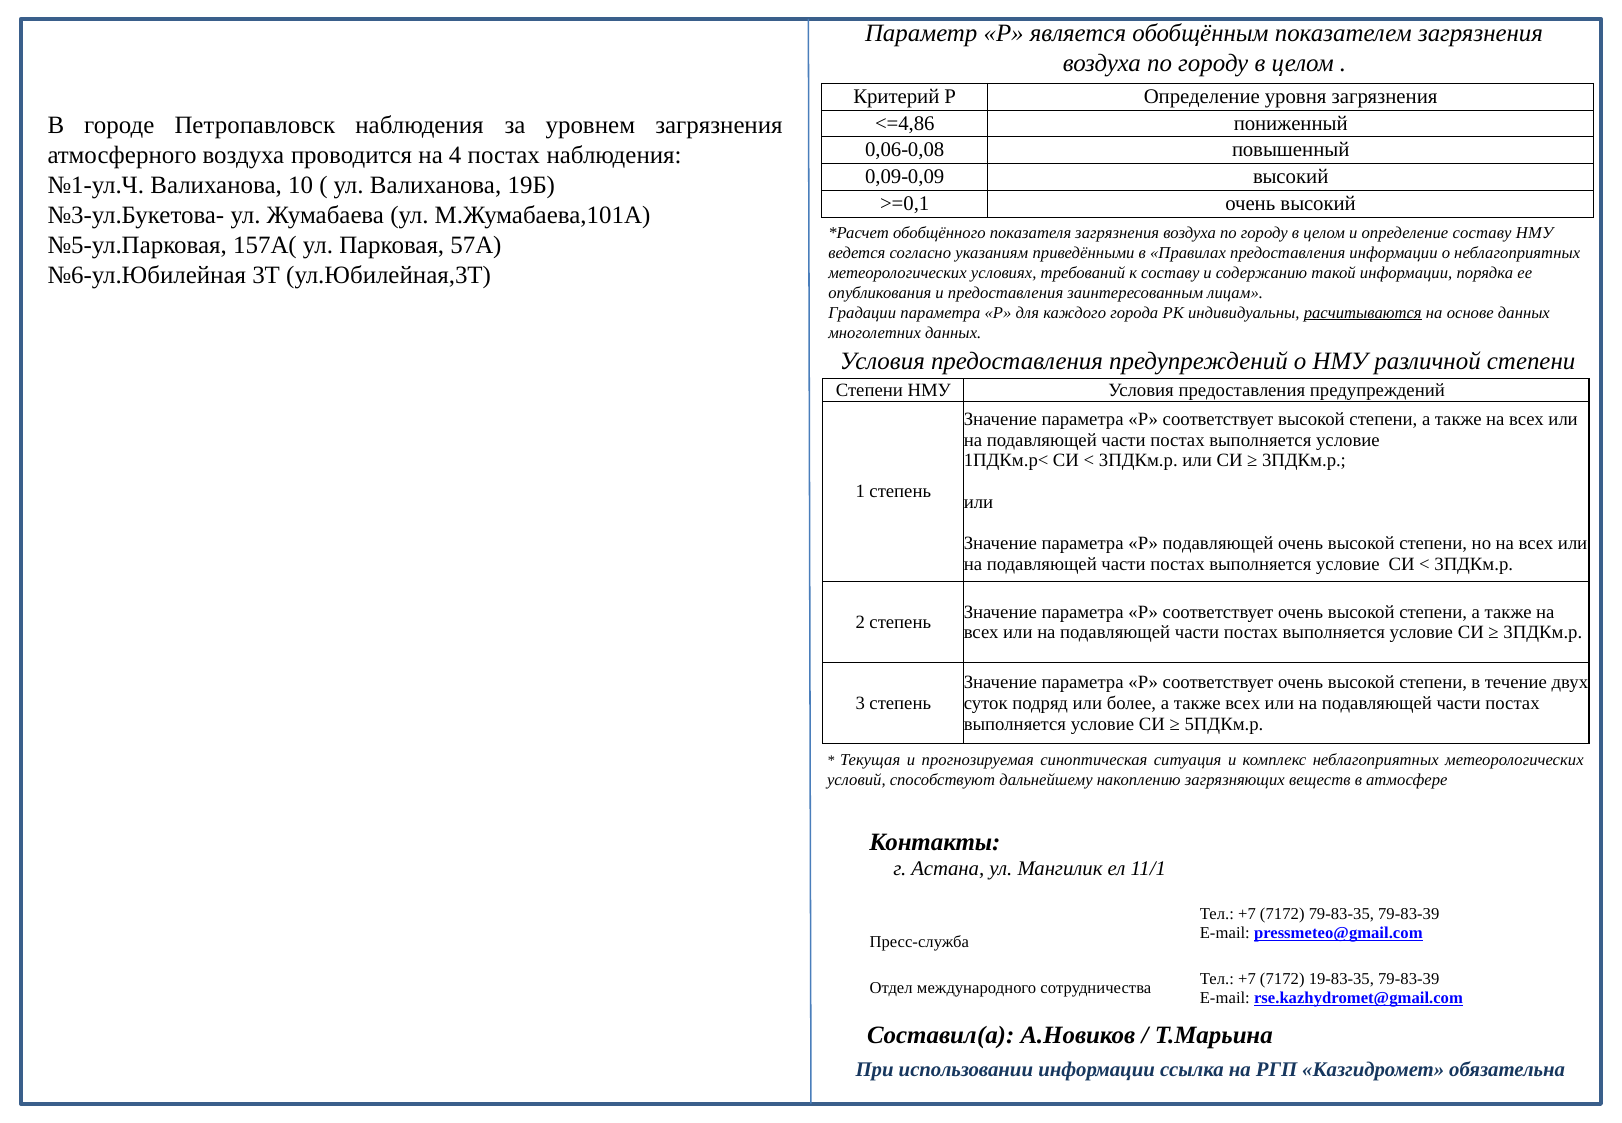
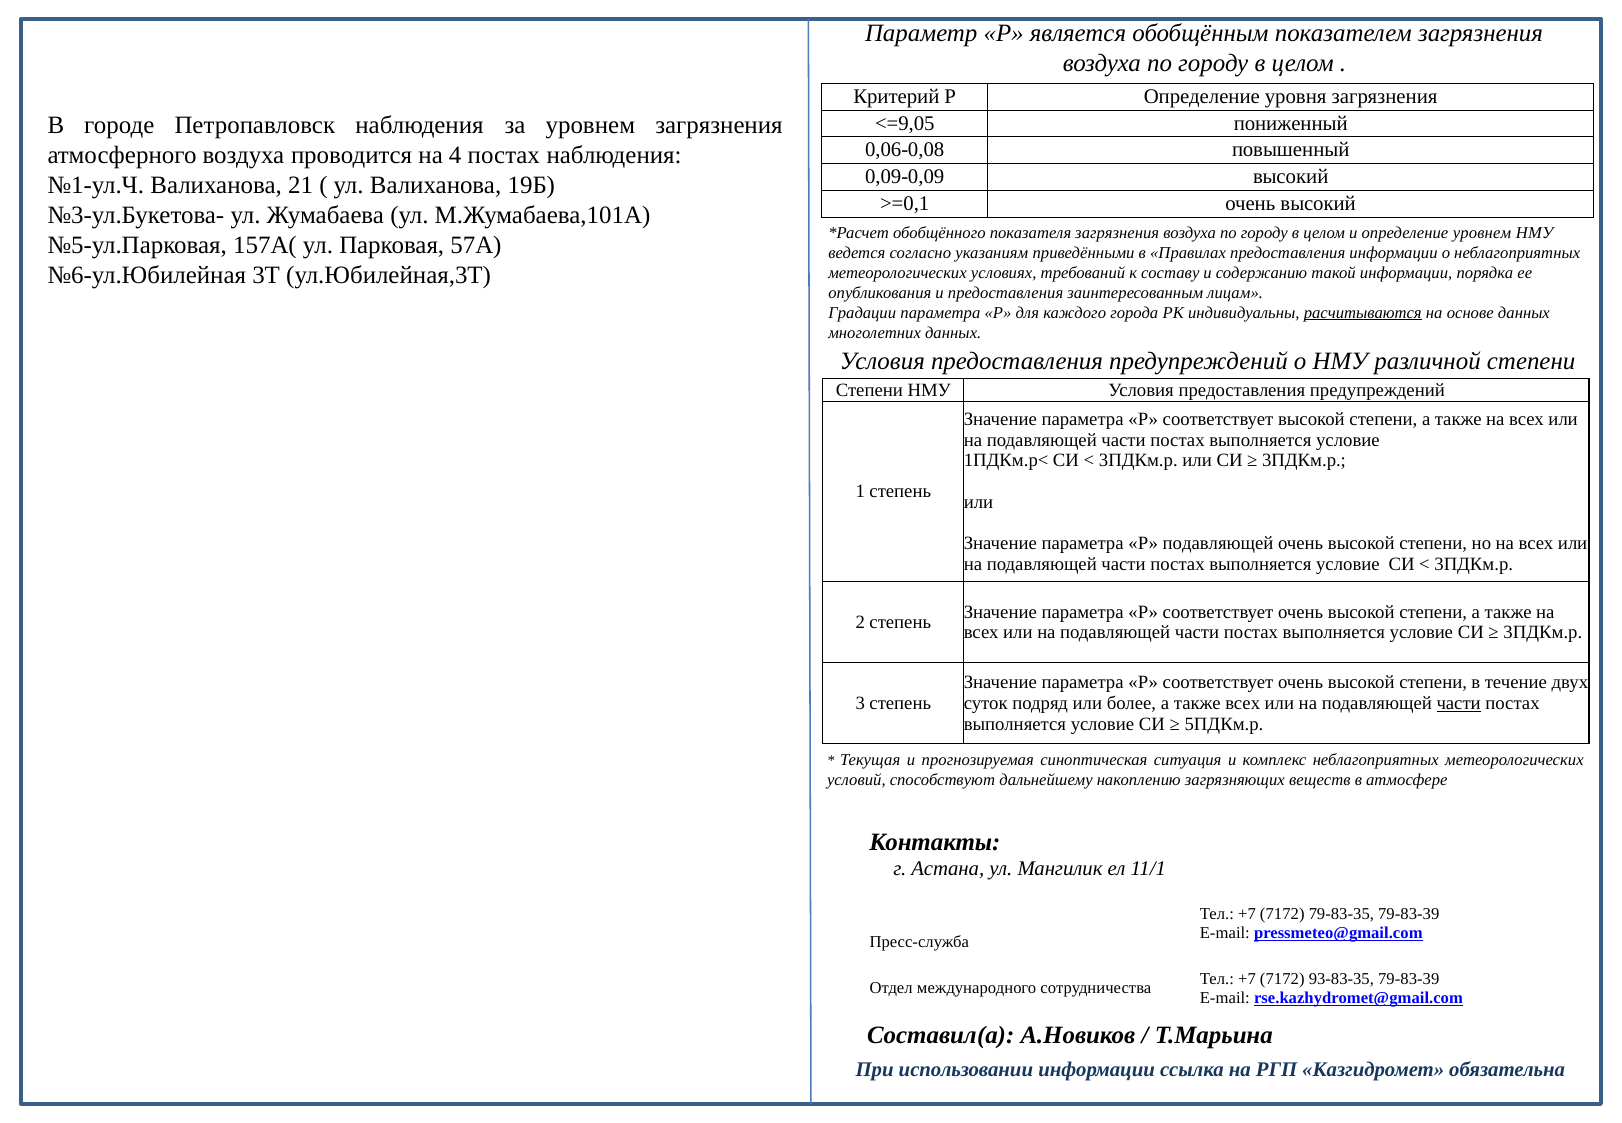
<=4,86: <=4,86 -> <=9,05
10: 10 -> 21
определение составу: составу -> уровнем
части at (1459, 703) underline: none -> present
19-83-35: 19-83-35 -> 93-83-35
